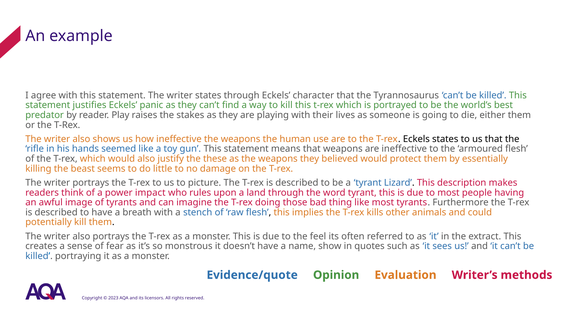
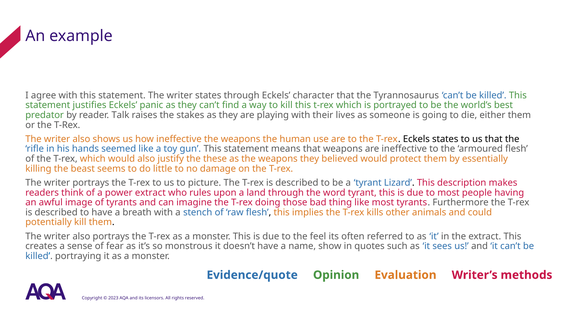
Play: Play -> Talk
power impact: impact -> extract
